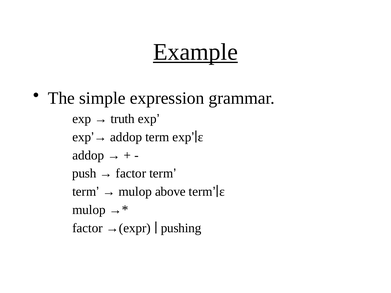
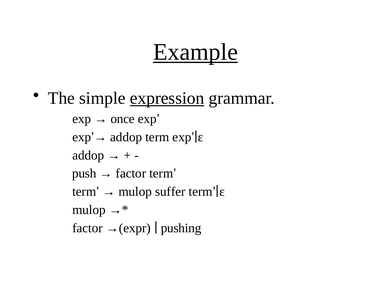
expression underline: none -> present
truth: truth -> once
above: above -> suffer
